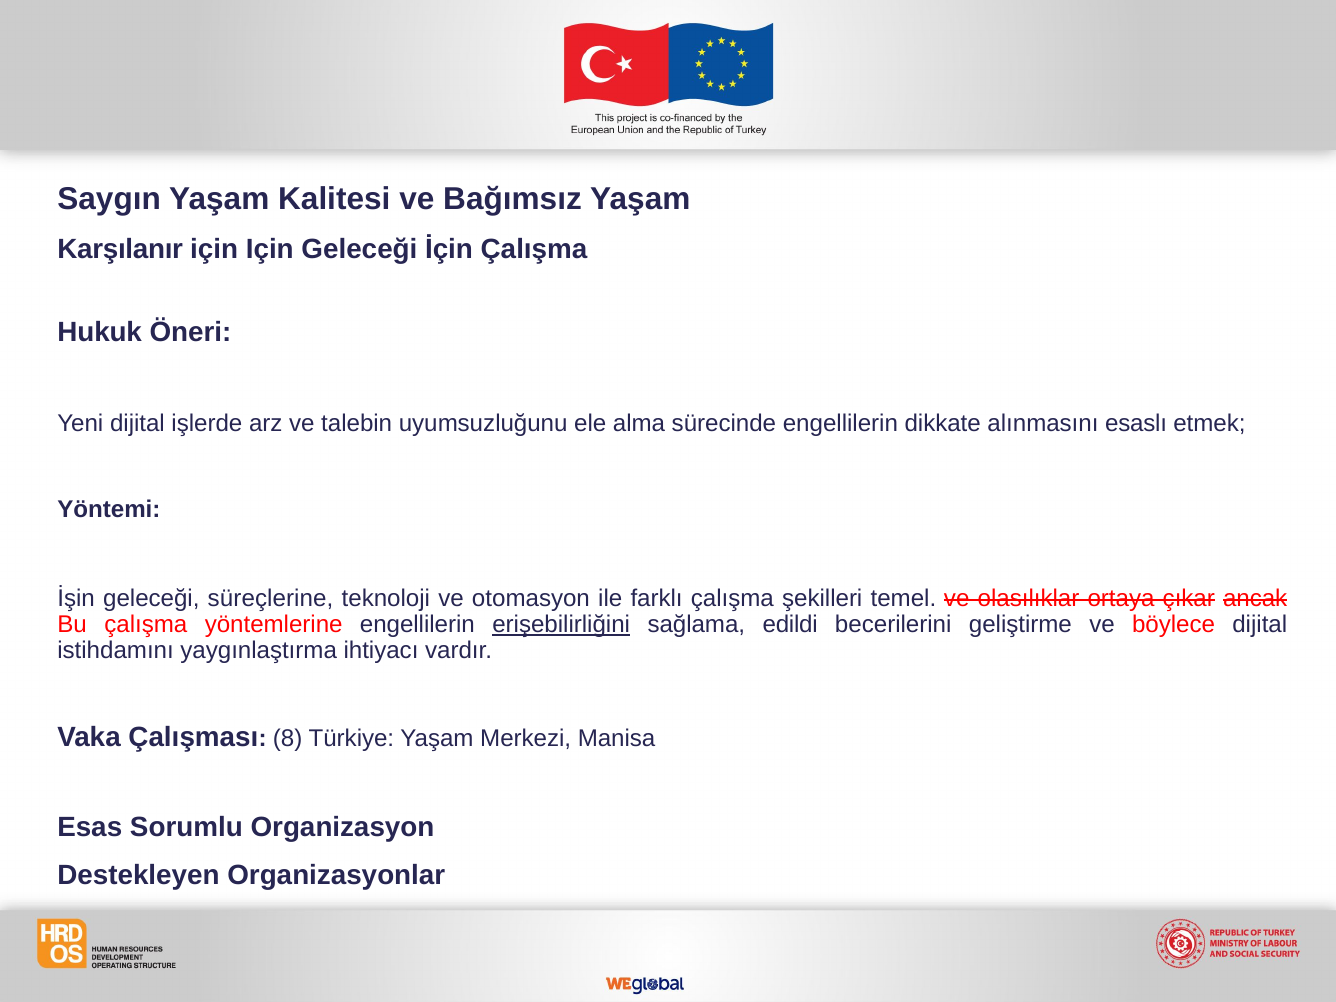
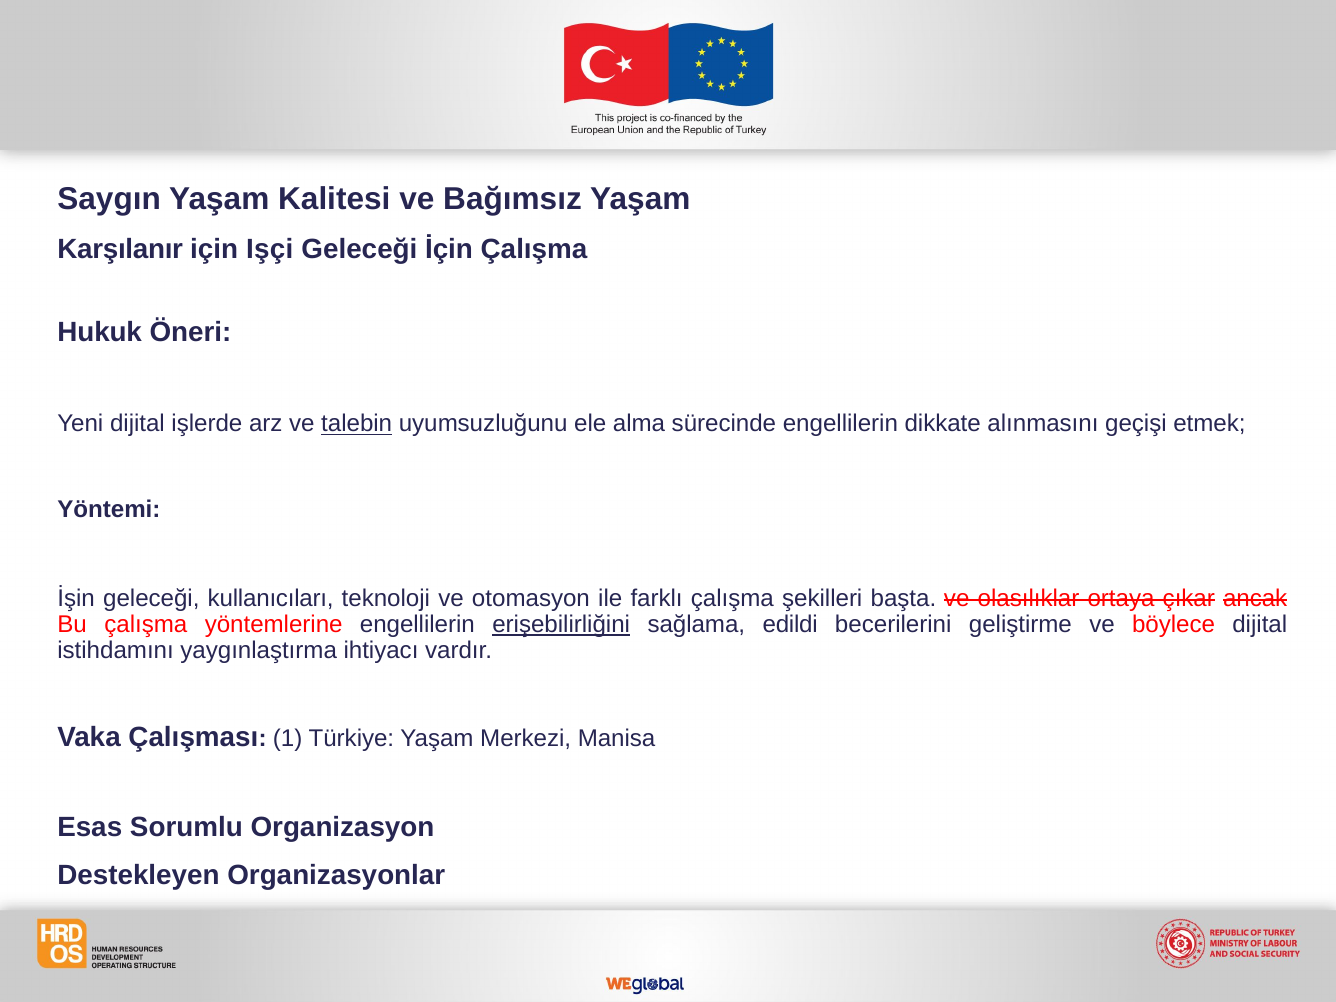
için Için: Için -> Işçi
talebin underline: none -> present
esaslı: esaslı -> geçişi
süreçlerine: süreçlerine -> kullanıcıları
temel: temel -> başta
8: 8 -> 1
